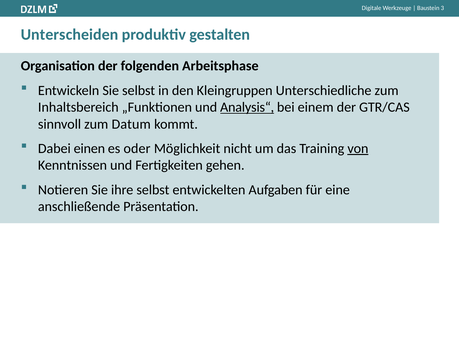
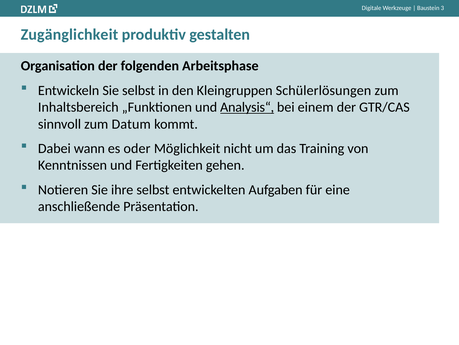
Unterscheiden: Unterscheiden -> Zugänglichkeit
Unterschiedliche: Unterschiedliche -> Schülerlösungen
einen: einen -> wann
von underline: present -> none
